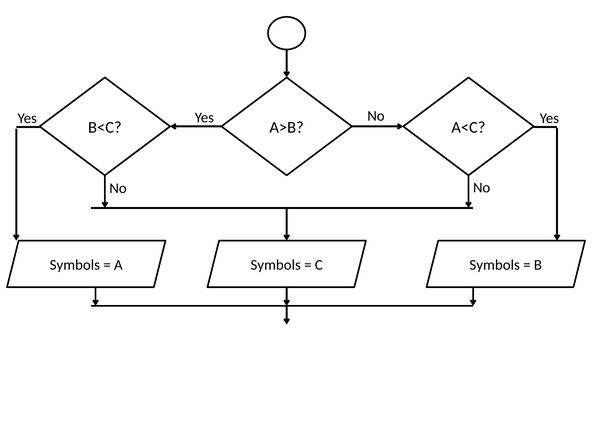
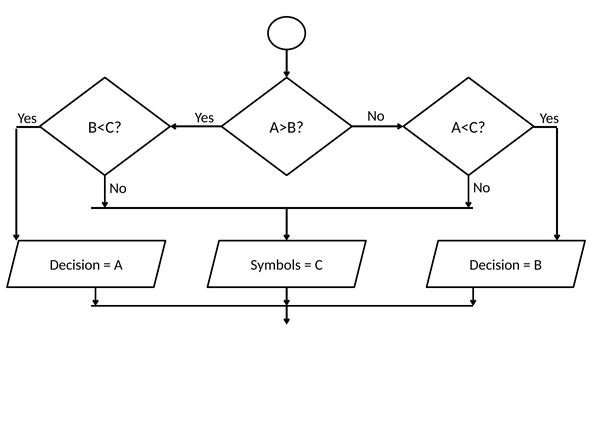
Symbols at (75, 265): Symbols -> Decision
C Symbols: Symbols -> Decision
